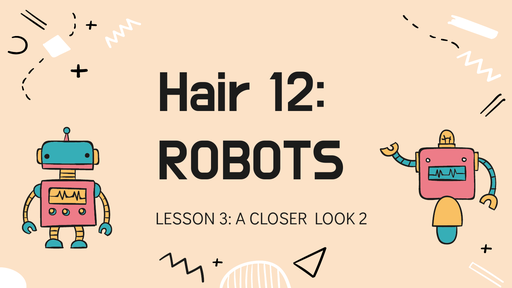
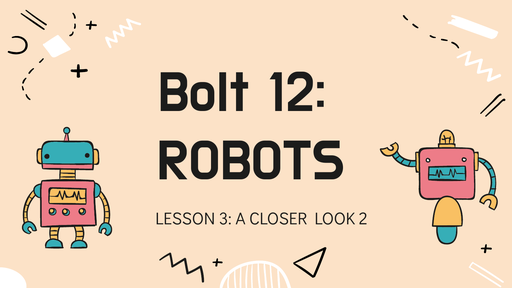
Hair: Hair -> Bolt
